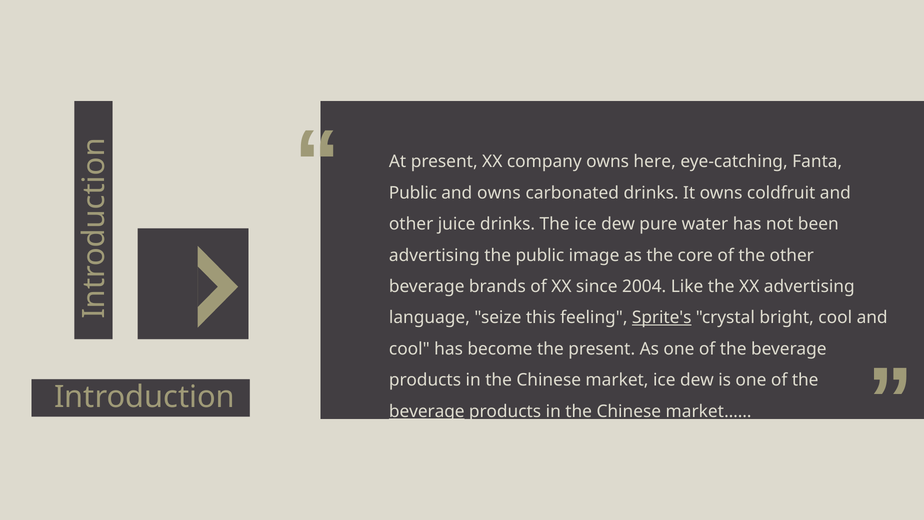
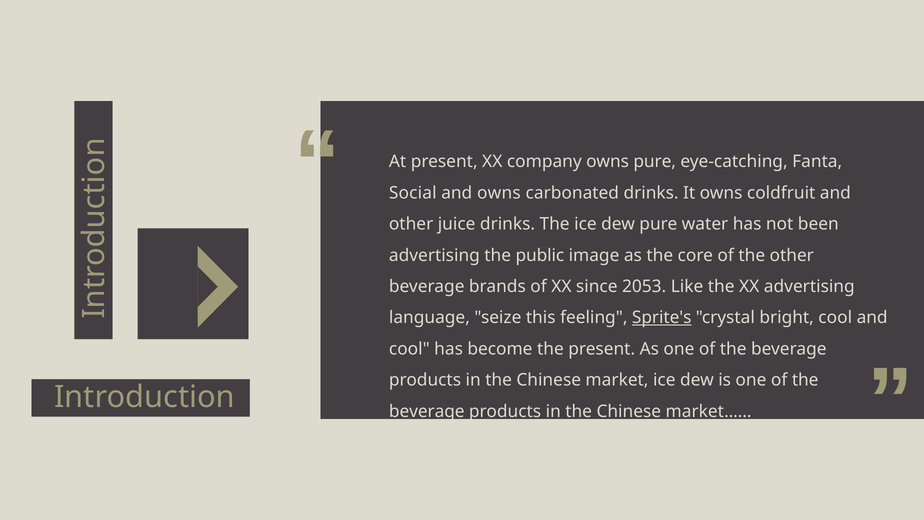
owns here: here -> pure
Public at (413, 193): Public -> Social
2004: 2004 -> 2053
beverage at (427, 411) underline: present -> none
